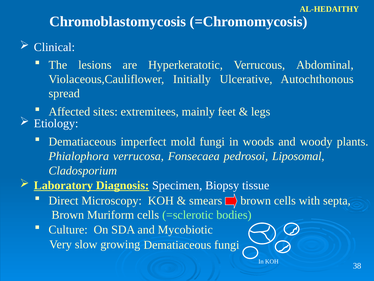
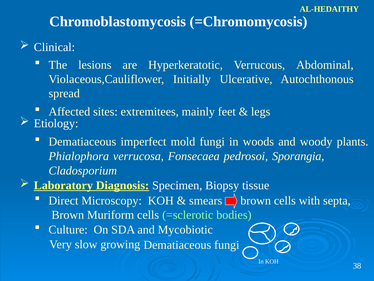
Liposomal: Liposomal -> Sporangia
